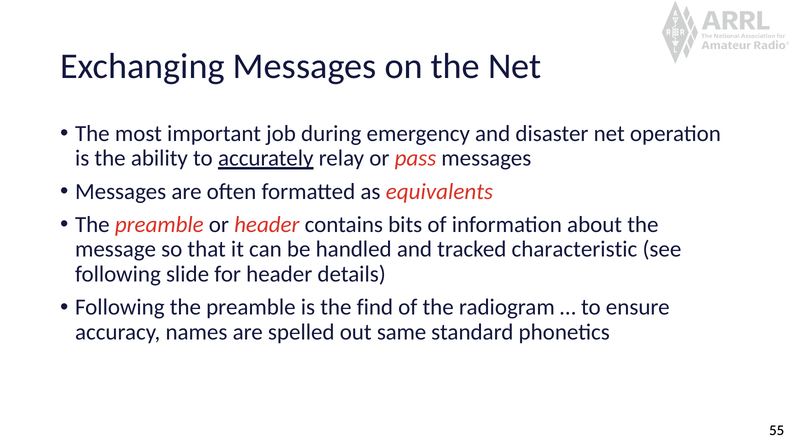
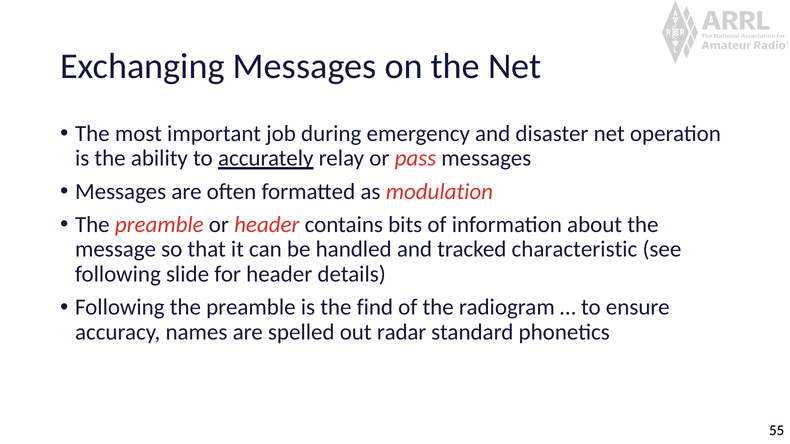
equivalents: equivalents -> modulation
same: same -> radar
